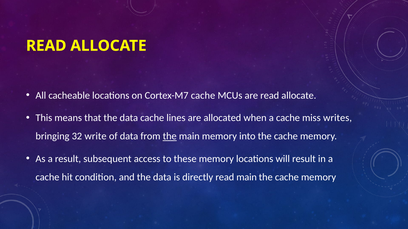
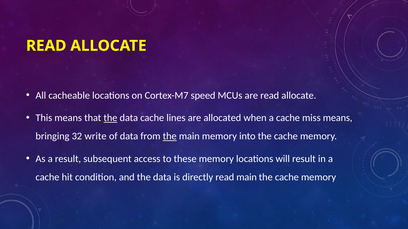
Cortex-M7 cache: cache -> speed
the at (110, 118) underline: none -> present
miss writes: writes -> means
